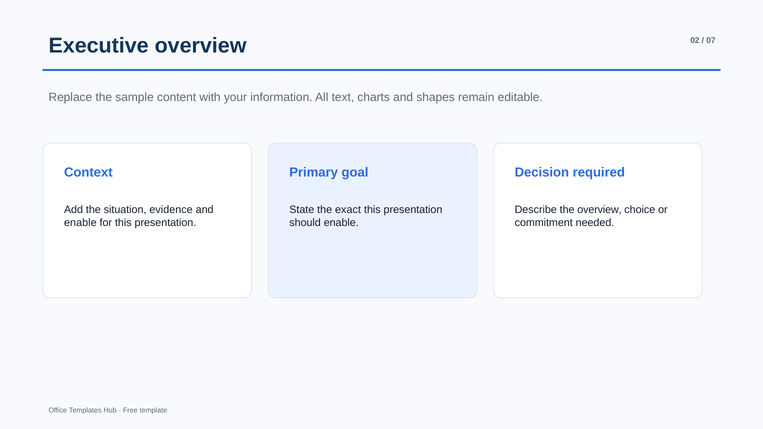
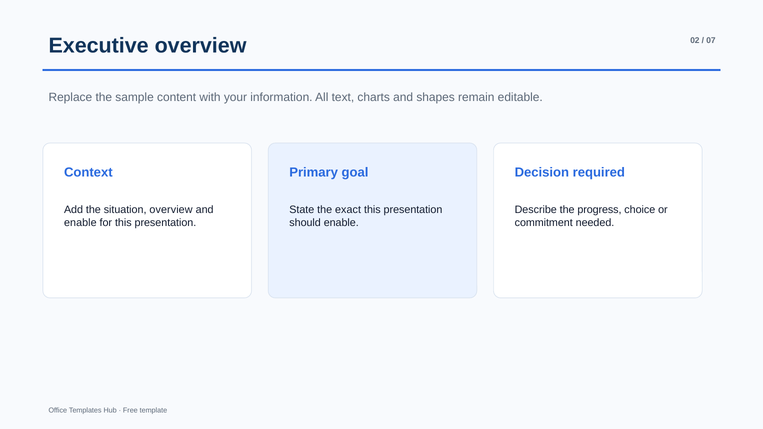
situation evidence: evidence -> overview
the overview: overview -> progress
